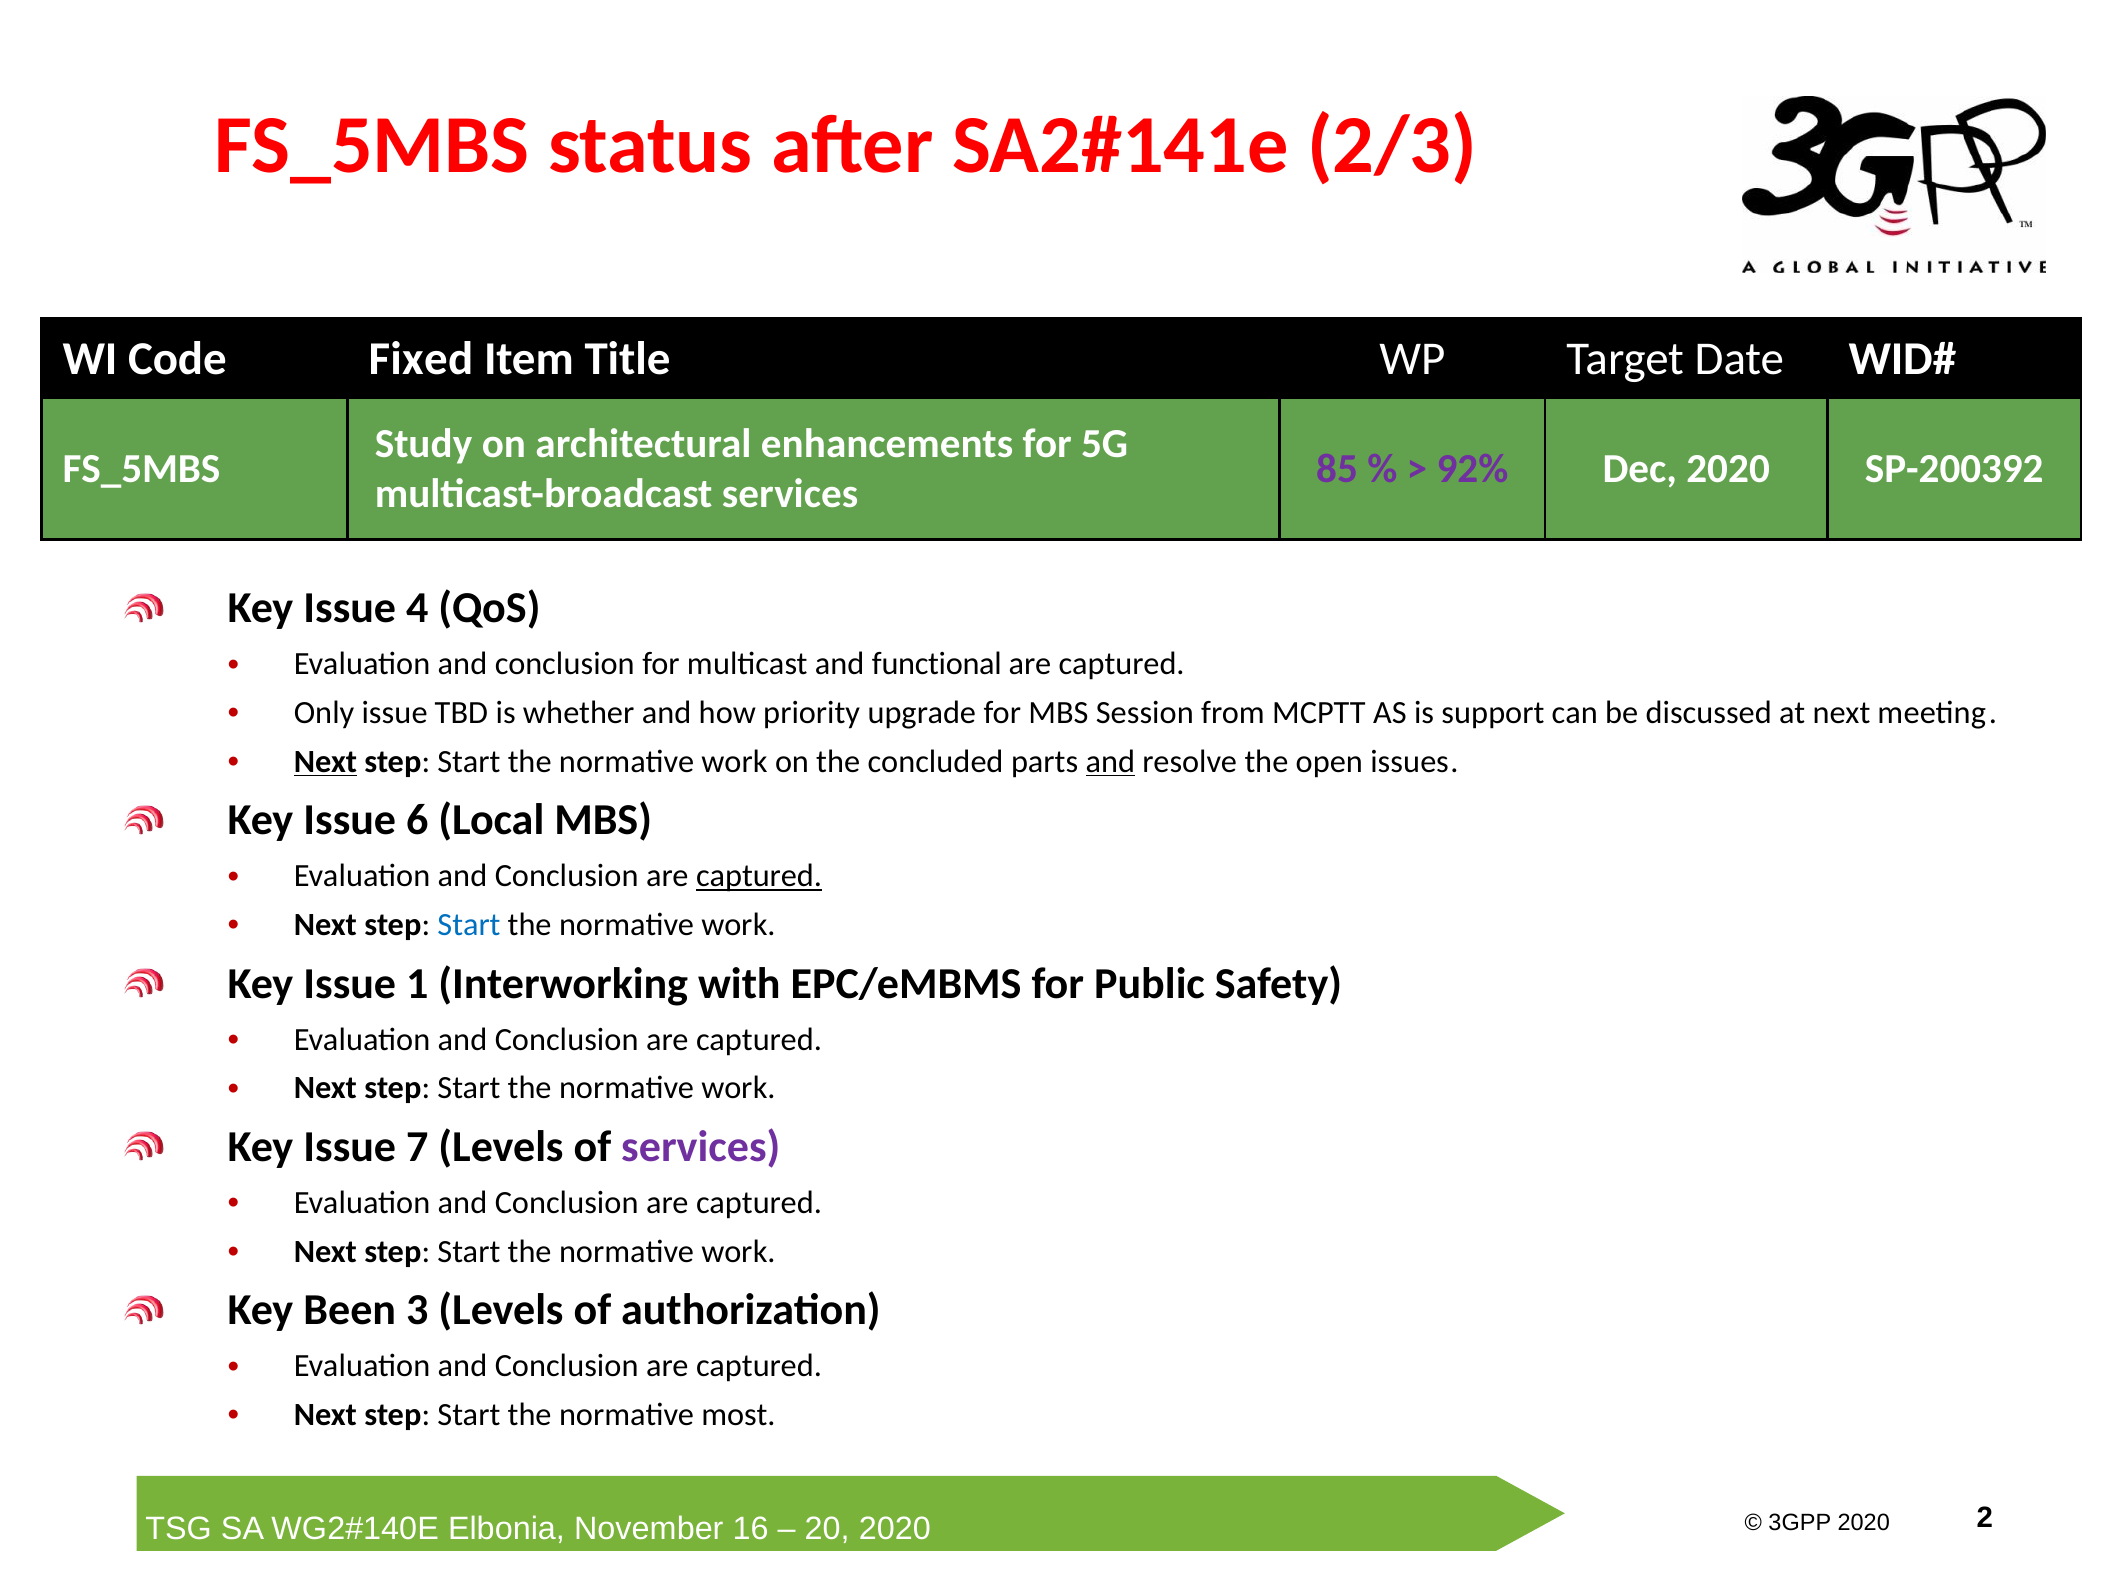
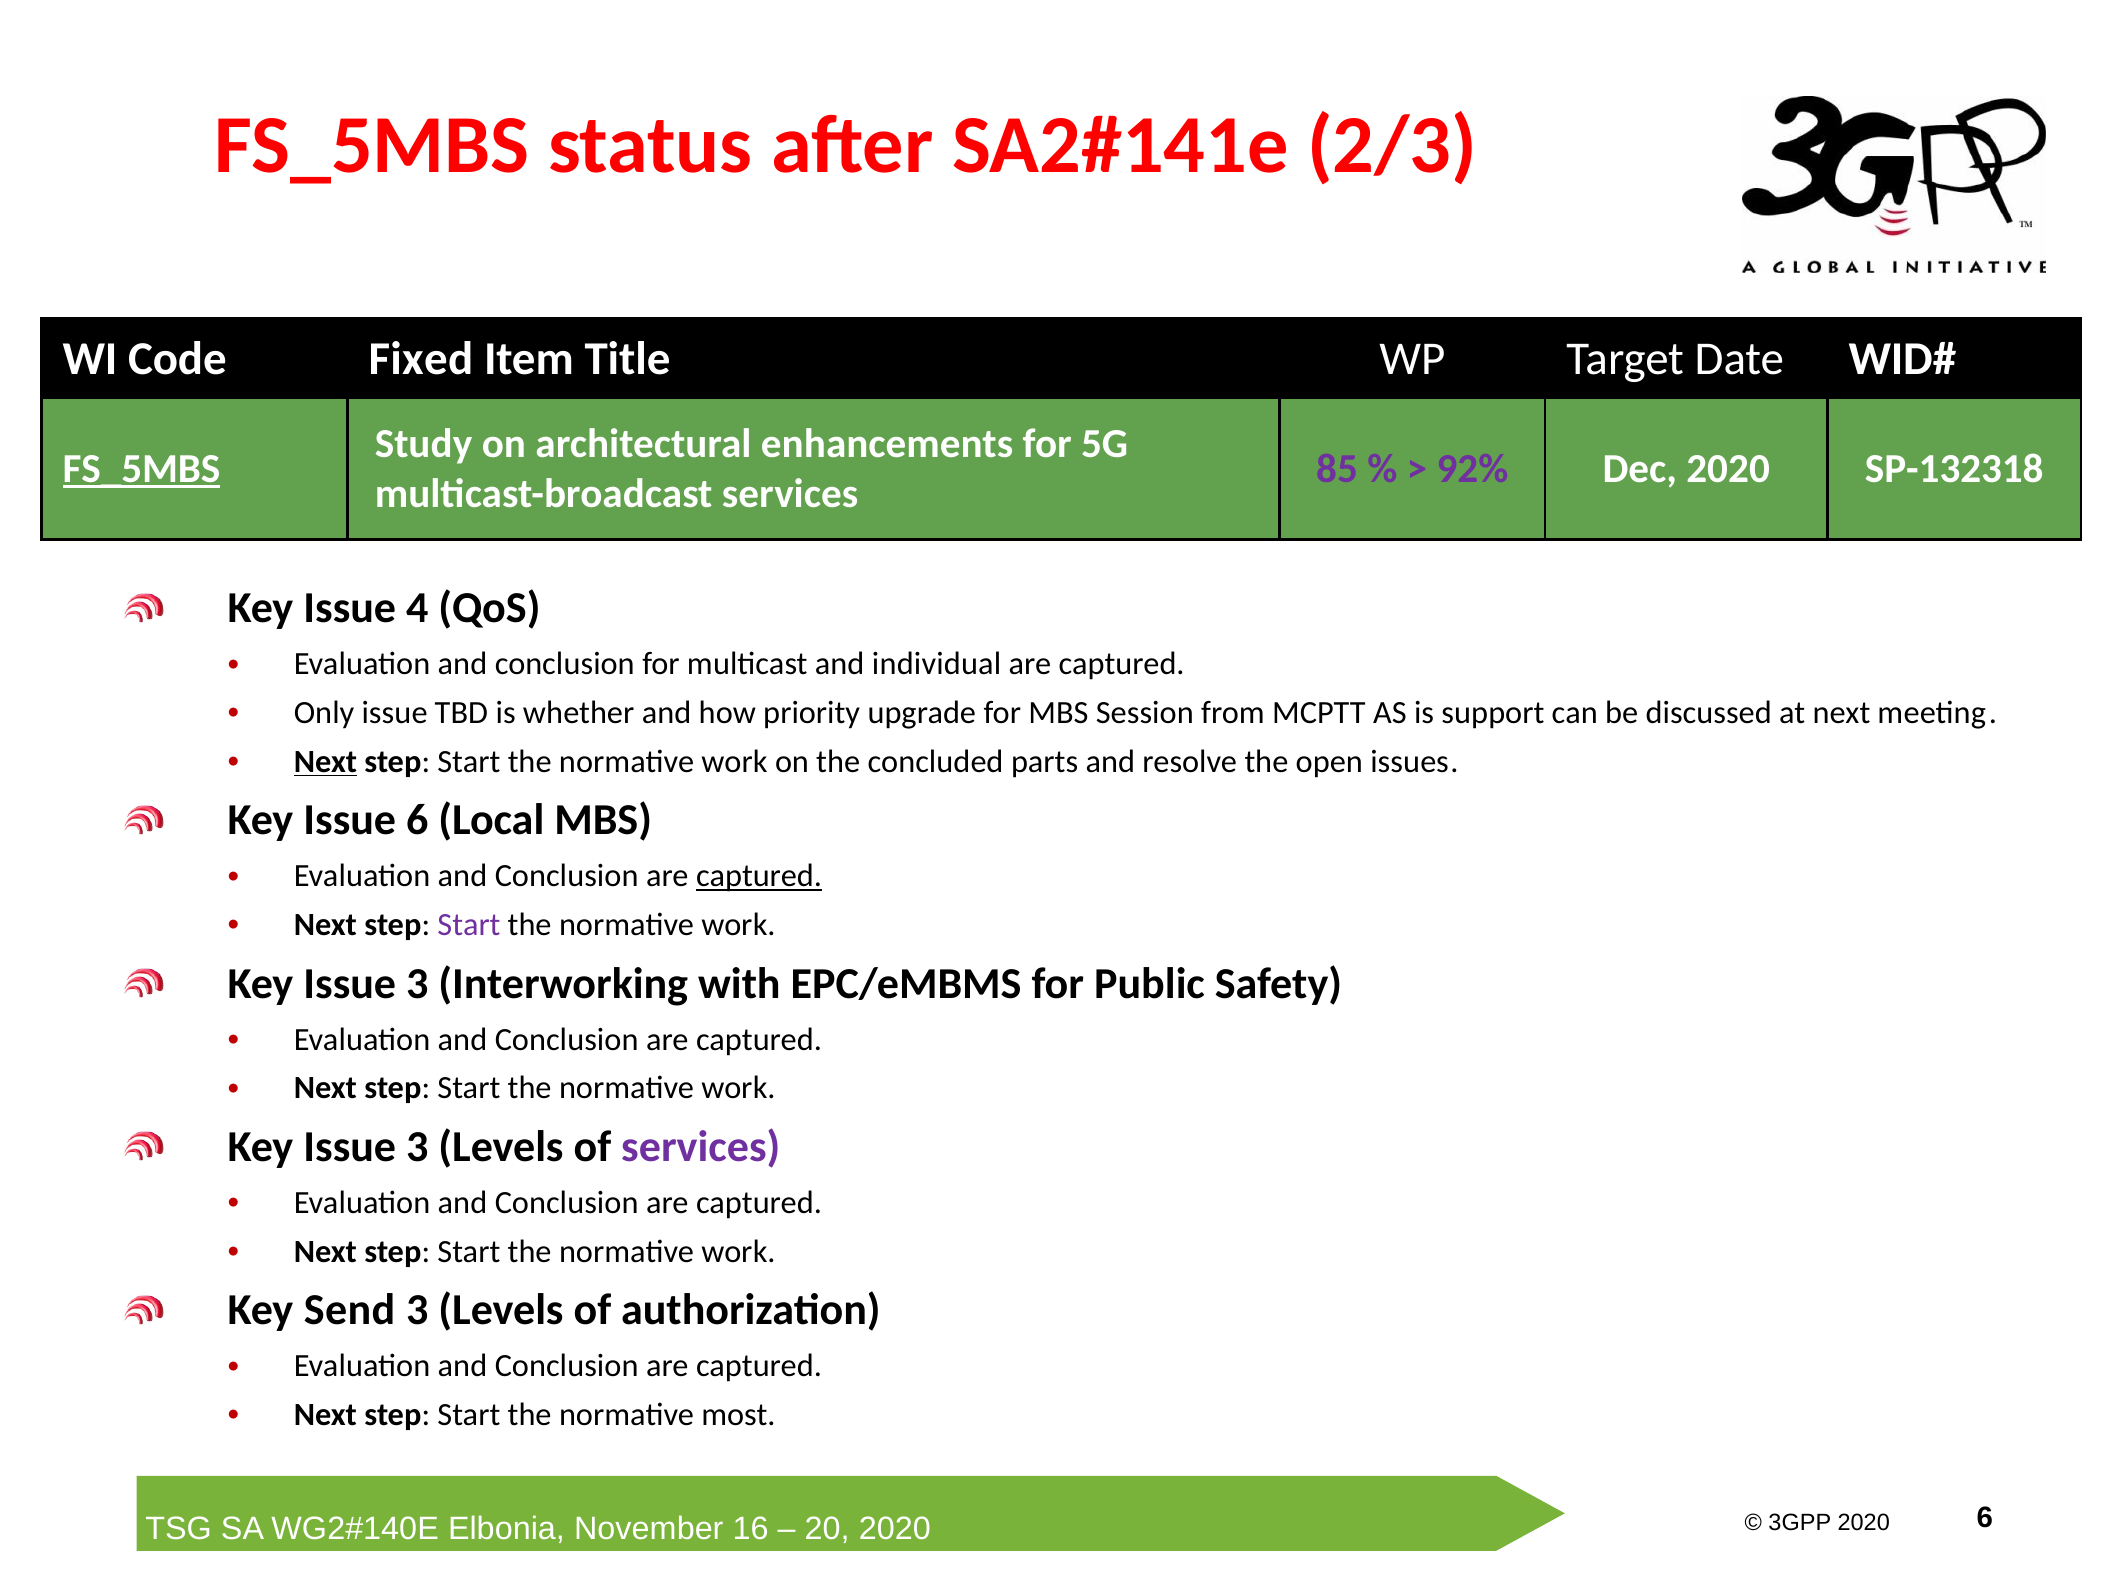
FS_5MBS at (142, 469) underline: none -> present
SP-200392: SP-200392 -> SP-132318
functional: functional -> individual
and at (1110, 761) underline: present -> none
Start at (469, 925) colour: blue -> purple
1 at (417, 983): 1 -> 3
7 at (417, 1147): 7 -> 3
Been: Been -> Send
2020 2: 2 -> 6
